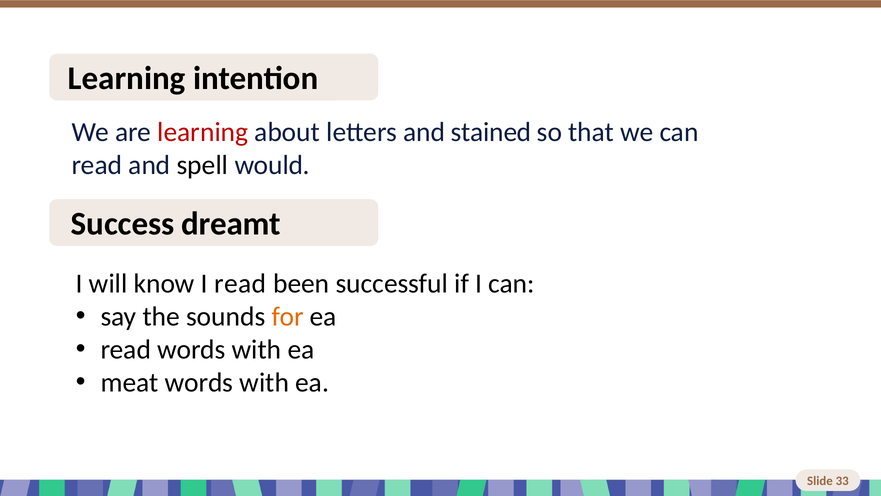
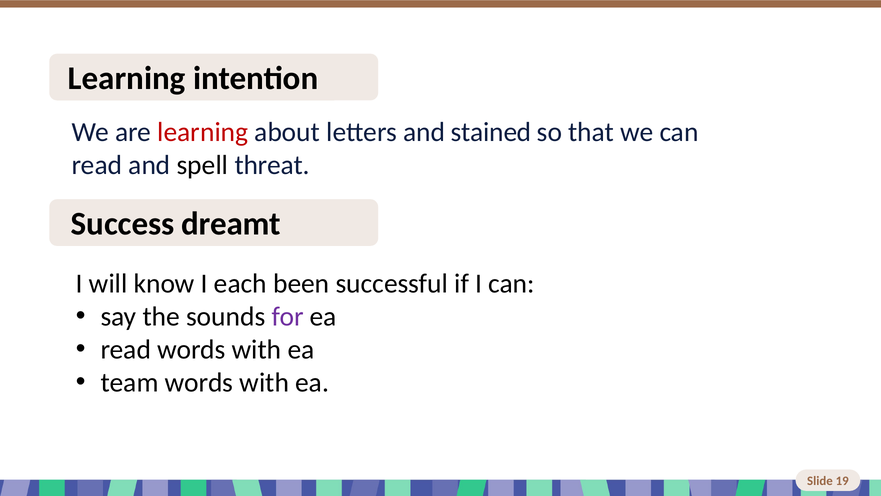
would: would -> threat
I read: read -> each
for colour: orange -> purple
meat: meat -> team
33: 33 -> 19
